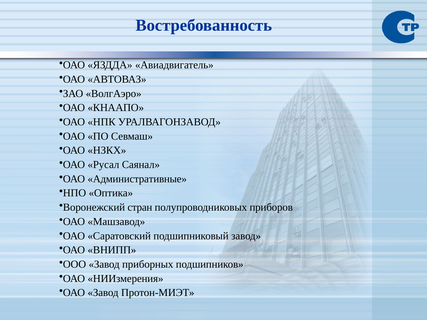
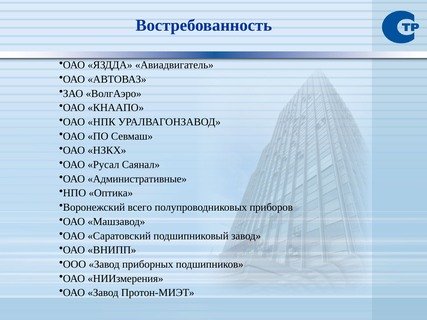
стран: стран -> всего
